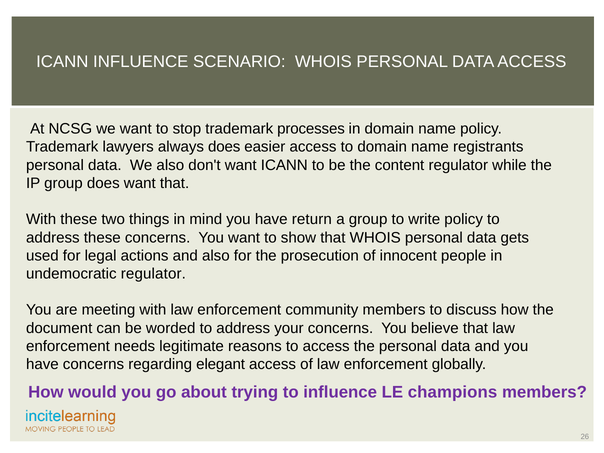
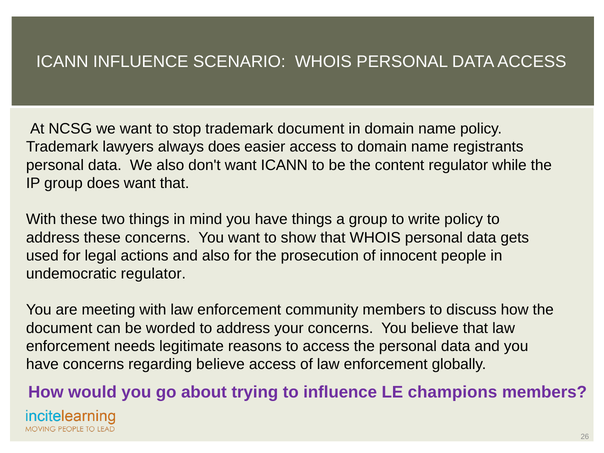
trademark processes: processes -> document
have return: return -> things
regarding elegant: elegant -> believe
